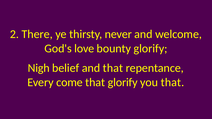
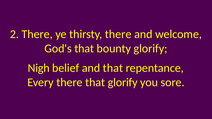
thirsty never: never -> there
God's love: love -> that
Every come: come -> there
you that: that -> sore
